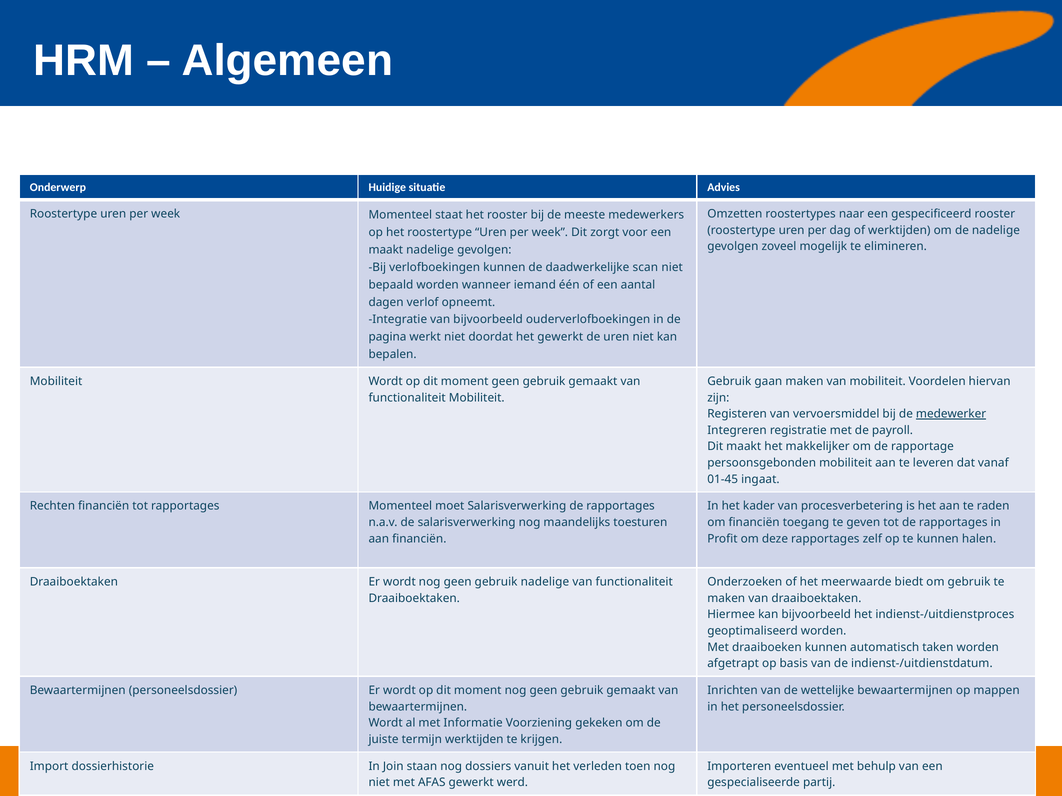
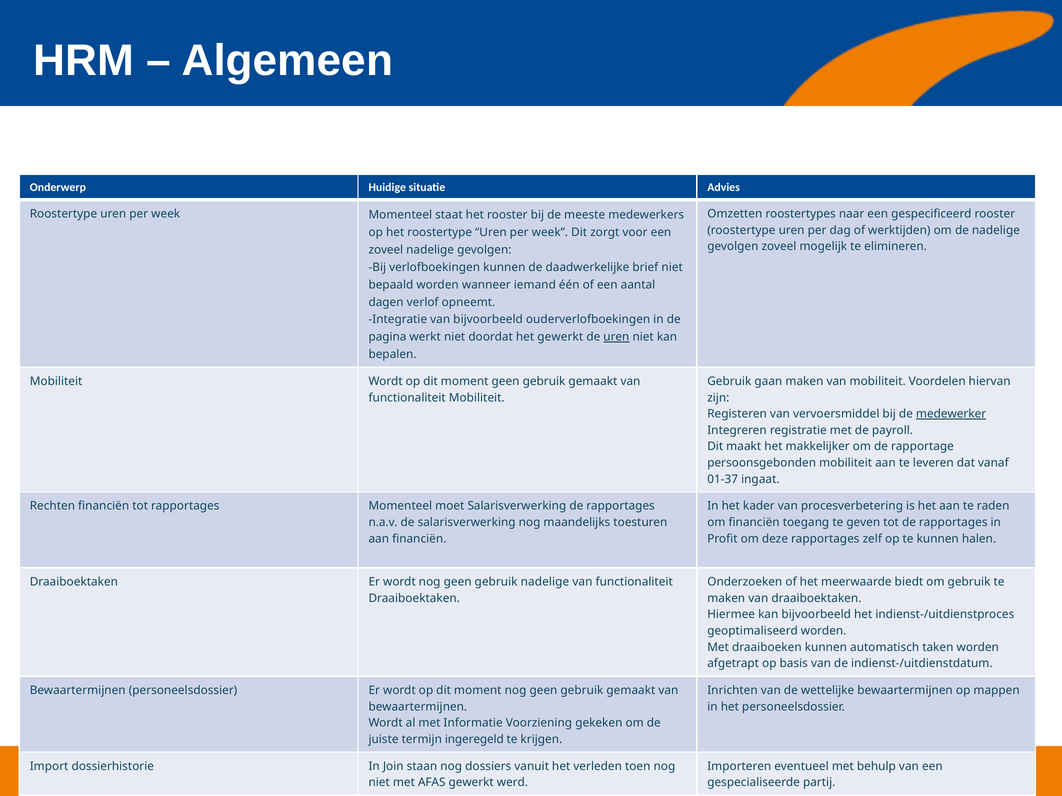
maakt at (386, 250): maakt -> zoveel
scan: scan -> brief
uren at (616, 337) underline: none -> present
01-45: 01-45 -> 01-37
termijn werktijden: werktijden -> ingeregeld
